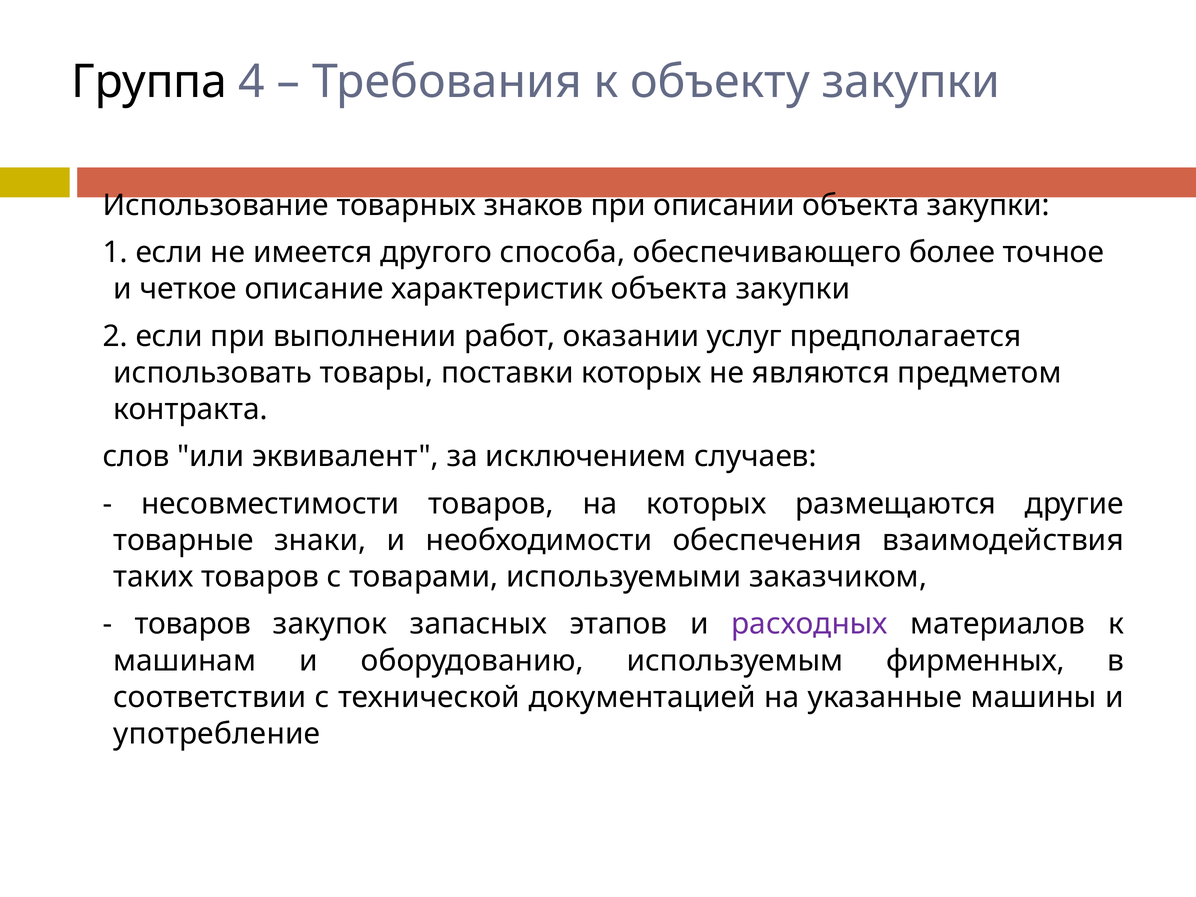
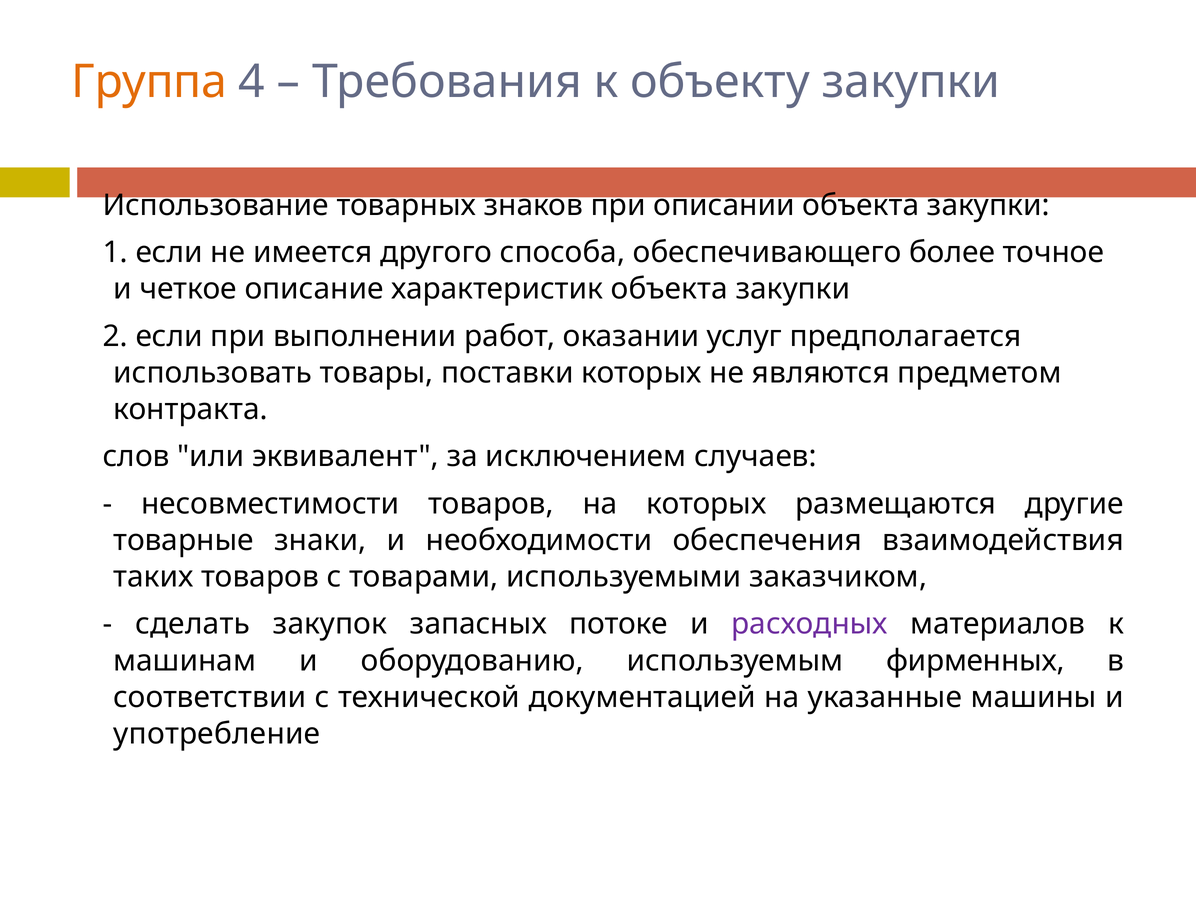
Группа colour: black -> orange
товаров at (193, 624): товаров -> сделать
этапов: этапов -> потоке
